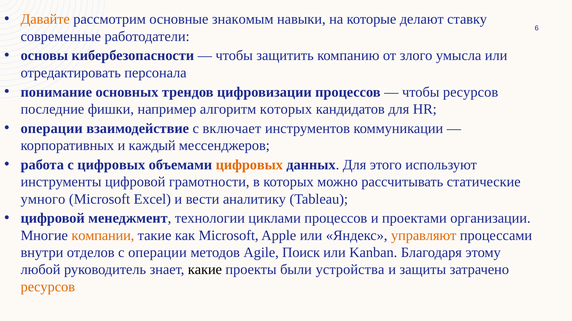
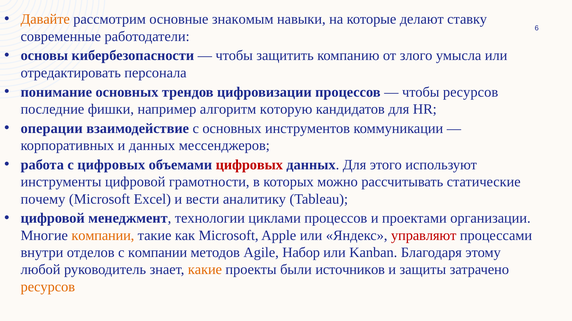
алгоритм которых: которых -> которую
с включает: включает -> основных
и каждый: каждый -> данных
цифровых at (249, 165) colour: orange -> red
умного: умного -> почему
управляют colour: orange -> red
с операции: операции -> компании
Поиск: Поиск -> Набор
какие colour: black -> orange
устройства: устройства -> источников
